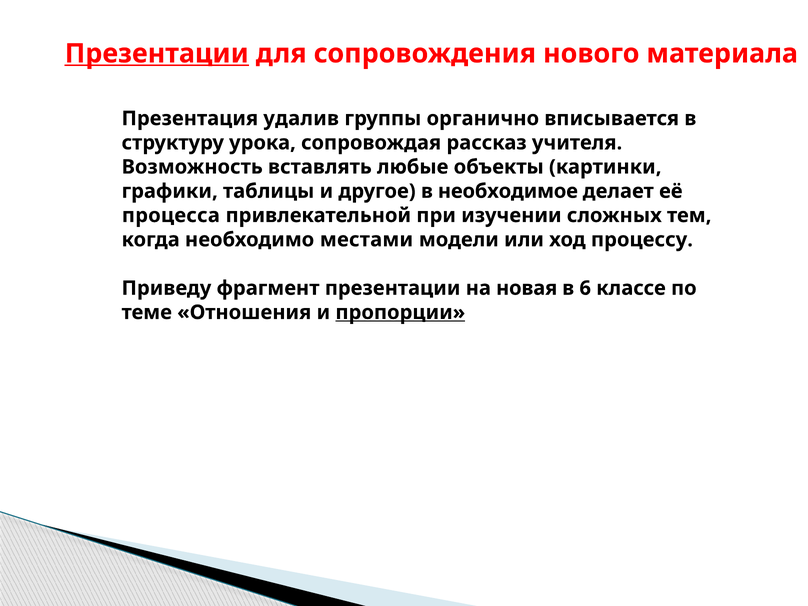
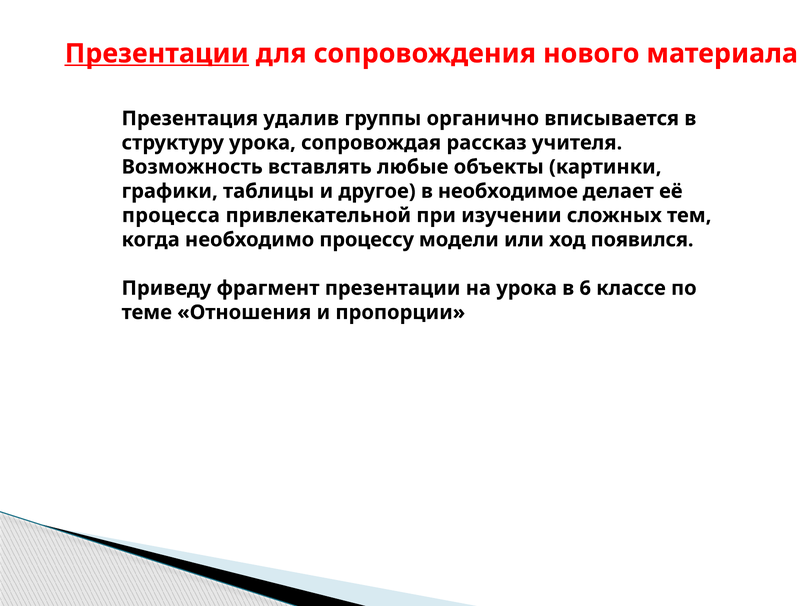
местами: местами -> процессу
процессу: процессу -> появился
на новая: новая -> урока
пропорции underline: present -> none
